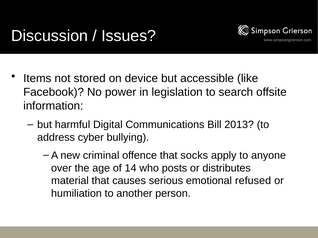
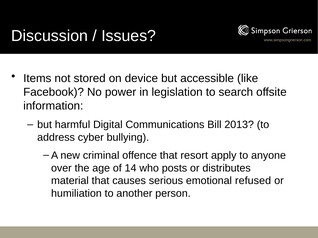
socks: socks -> resort
